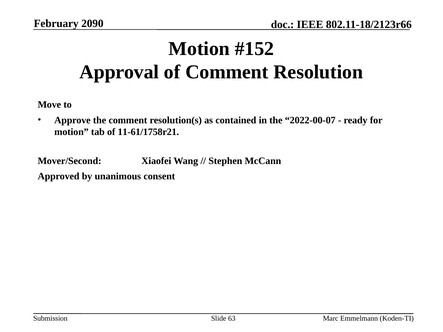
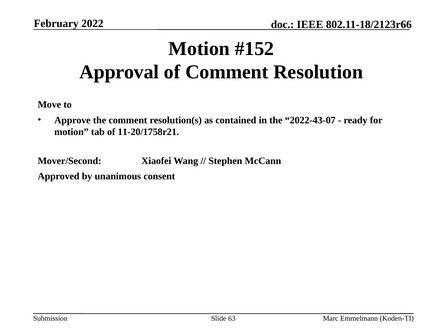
2090: 2090 -> 2022
2022-00-07: 2022-00-07 -> 2022-43-07
11-61/1758r21: 11-61/1758r21 -> 11-20/1758r21
